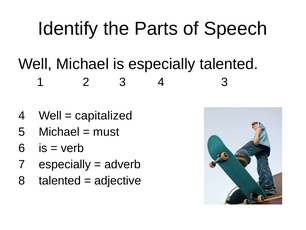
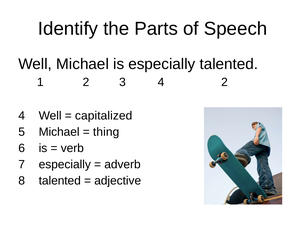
4 3: 3 -> 2
must: must -> thing
